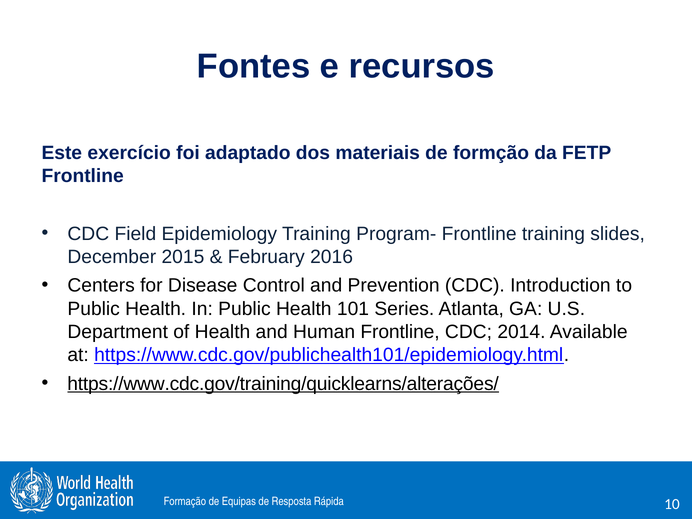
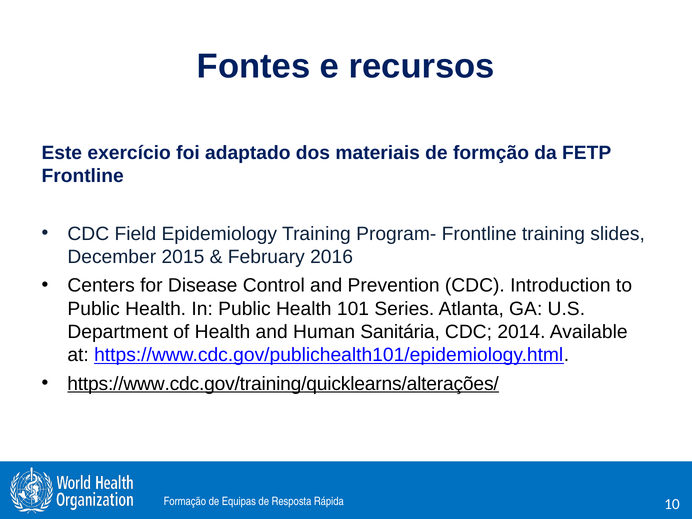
Human Frontline: Frontline -> Sanitária
